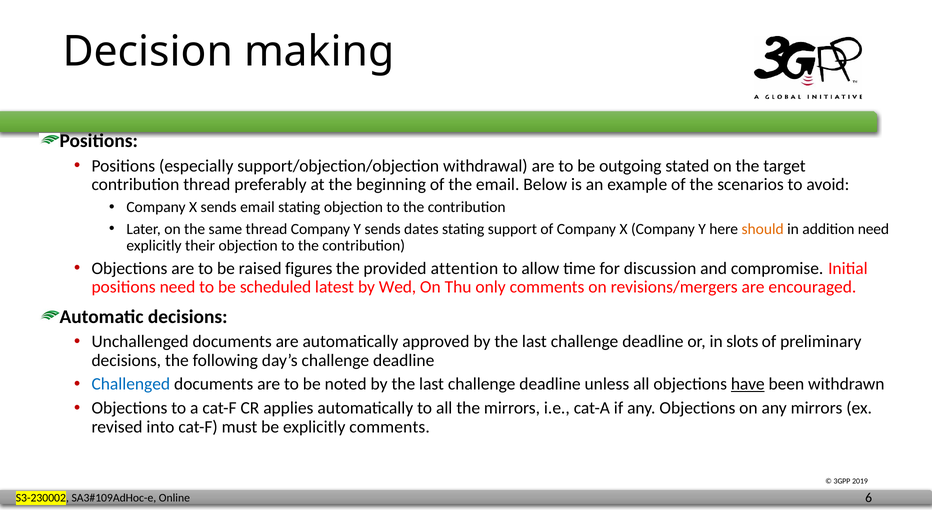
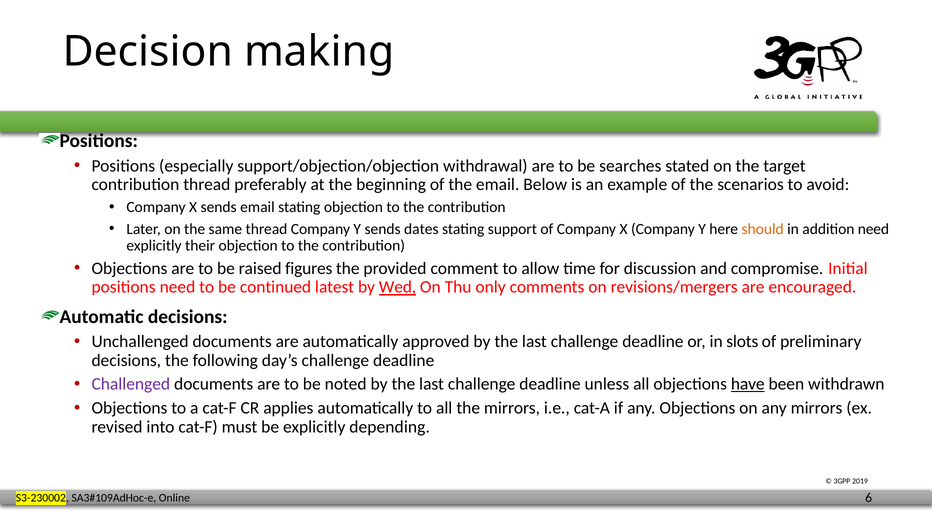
outgoing: outgoing -> searches
attention: attention -> comment
scheduled: scheduled -> continued
Wed underline: none -> present
Challenged colour: blue -> purple
explicitly comments: comments -> depending
